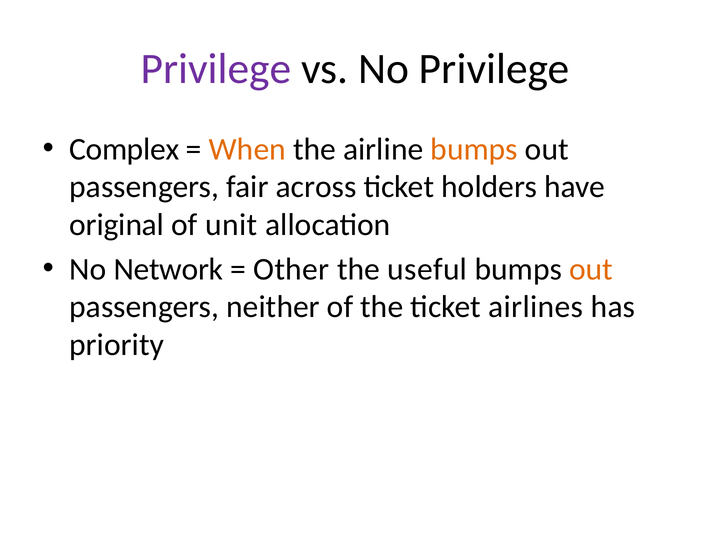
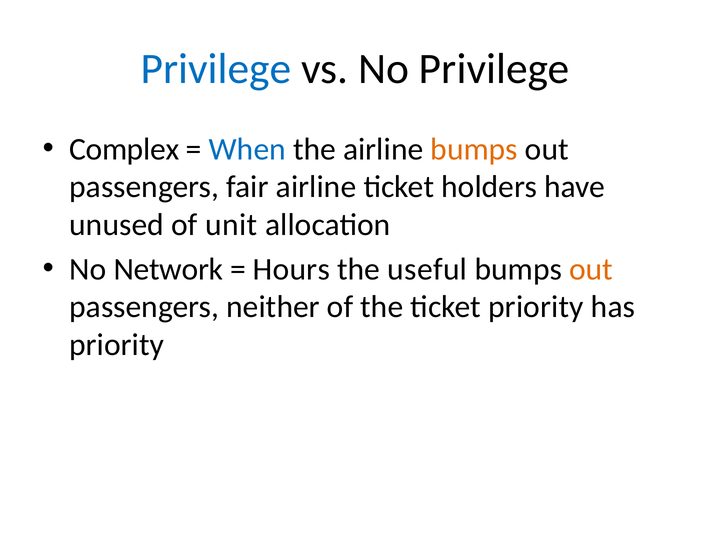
Privilege at (216, 69) colour: purple -> blue
When colour: orange -> blue
fair across: across -> airline
original: original -> unused
Other: Other -> Hours
ticket airlines: airlines -> priority
